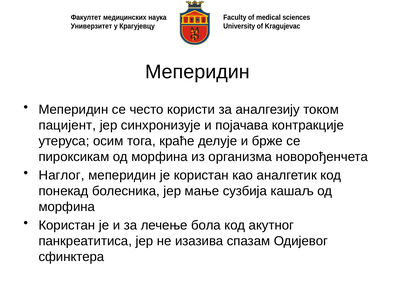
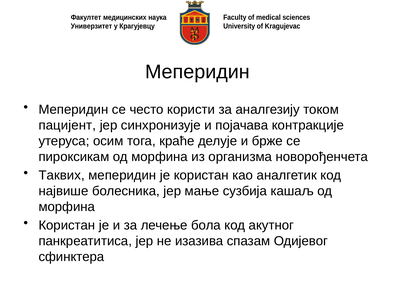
Наглог: Наглог -> Таквих
понекад: понекад -> највише
